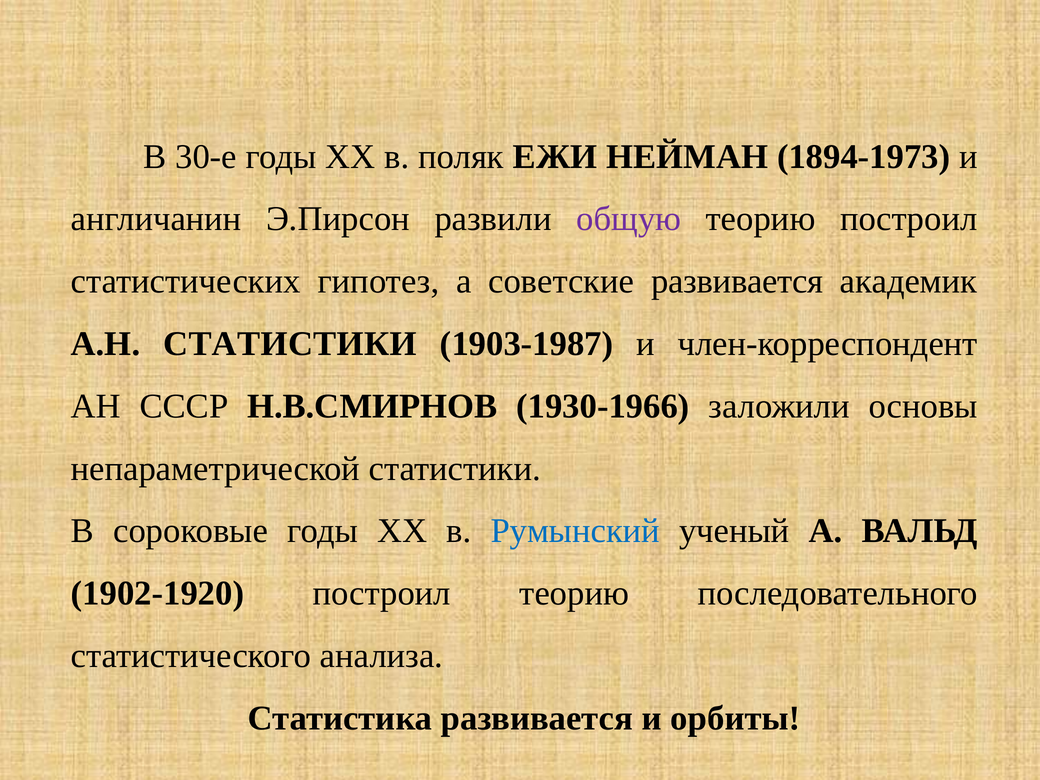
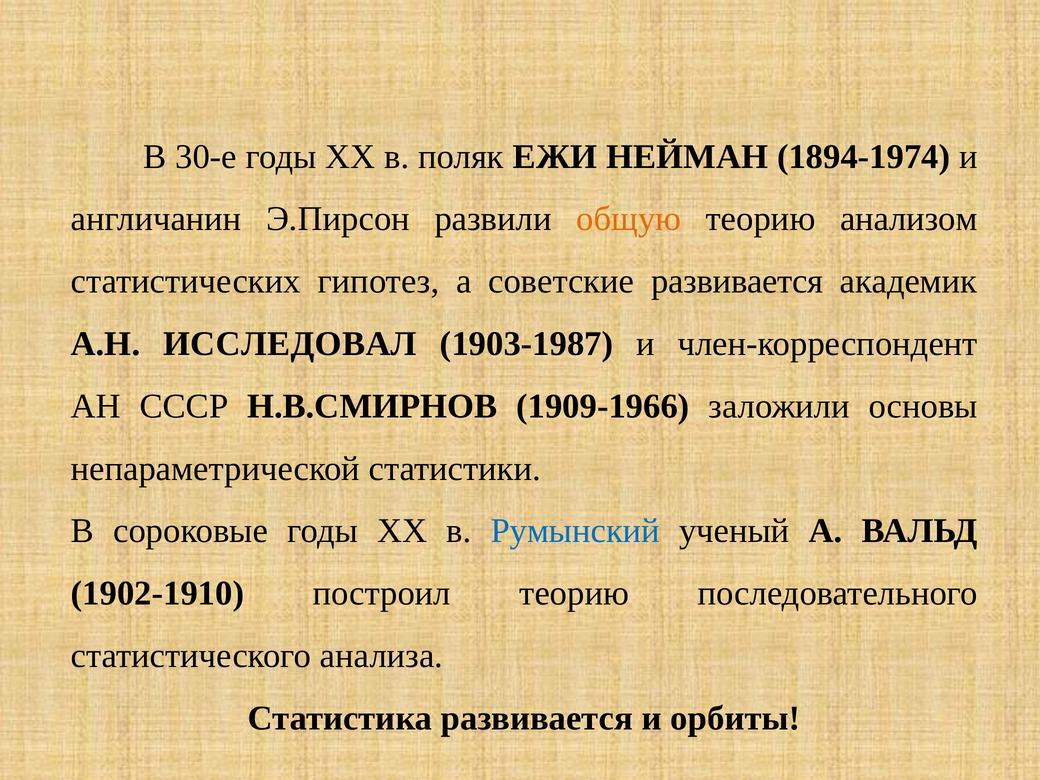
1894-1973: 1894-1973 -> 1894-1974
общую colour: purple -> orange
теорию построил: построил -> анализом
А.Н СТАТИСТИКИ: СТАТИСТИКИ -> ИССЛЕДОВАЛ
1930-1966: 1930-1966 -> 1909-1966
1902-1920: 1902-1920 -> 1902-1910
